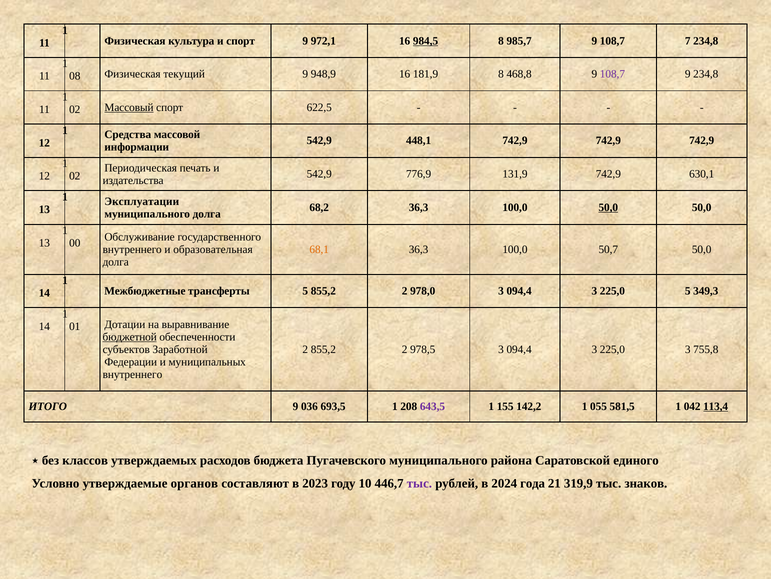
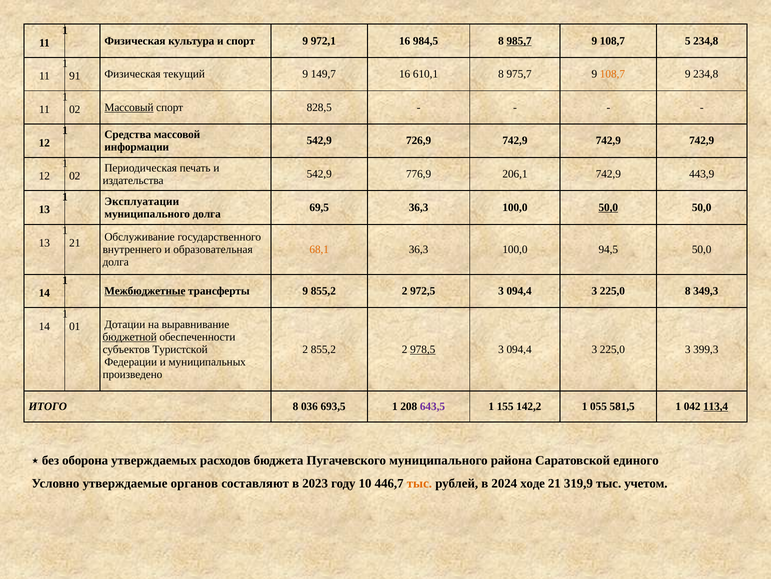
984,5 underline: present -> none
985,7 underline: none -> present
7: 7 -> 5
08: 08 -> 91
948,9: 948,9 -> 149,7
181,9: 181,9 -> 610,1
468,8: 468,8 -> 975,7
108,7 at (612, 74) colour: purple -> orange
622,5: 622,5 -> 828,5
448,1: 448,1 -> 726,9
131,9: 131,9 -> 206,1
630,1: 630,1 -> 443,9
68,2: 68,2 -> 69,5
00 at (75, 243): 00 -> 21
50,7: 50,7 -> 94,5
Межбюджетные underline: none -> present
трансферты 5: 5 -> 9
978,0: 978,0 -> 972,5
225,0 5: 5 -> 8
Заработной: Заработной -> Туристской
978,5 underline: none -> present
755,8: 755,8 -> 399,3
внутреннего at (132, 374): внутреннего -> произведено
ИТОГО 9: 9 -> 8
классов: классов -> оборона
тыс at (419, 483) colour: purple -> orange
года: года -> ходе
знаков: знаков -> учетом
